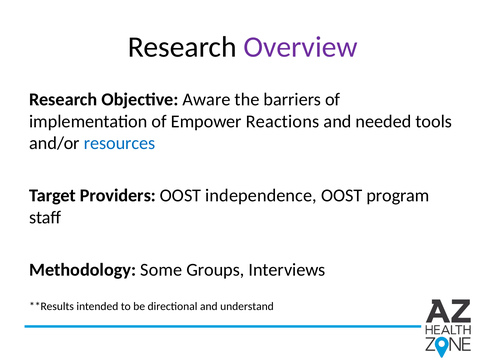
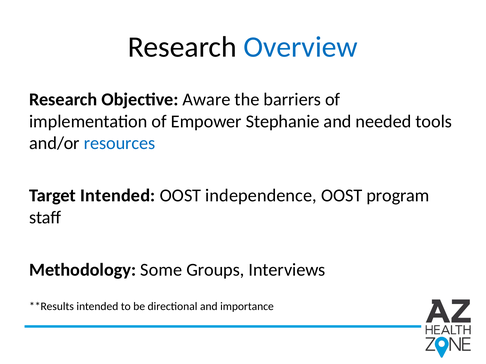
Overview colour: purple -> blue
Reactions: Reactions -> Stephanie
Target Providers: Providers -> Intended
understand: understand -> importance
